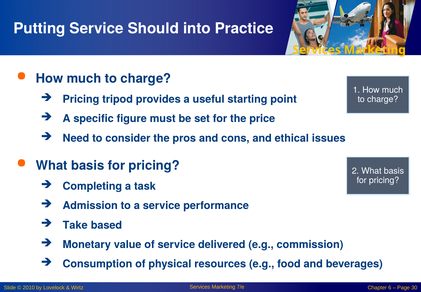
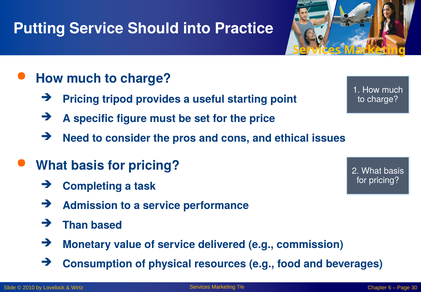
Take: Take -> Than
